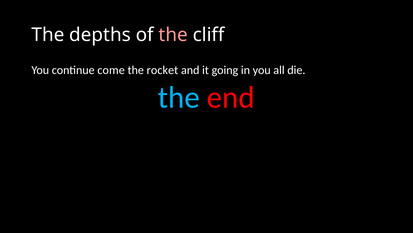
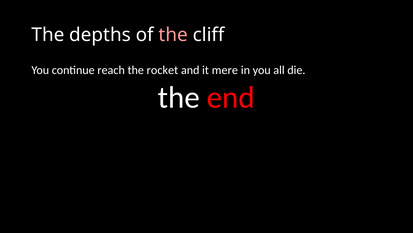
come: come -> reach
going: going -> mere
the at (179, 97) colour: light blue -> white
